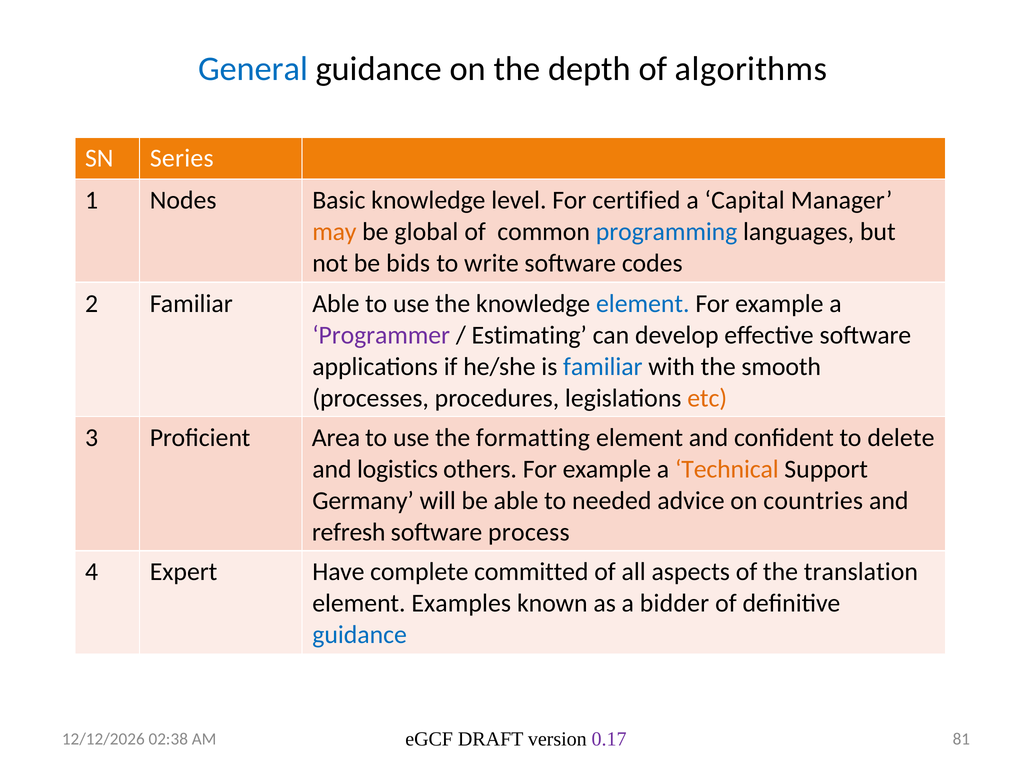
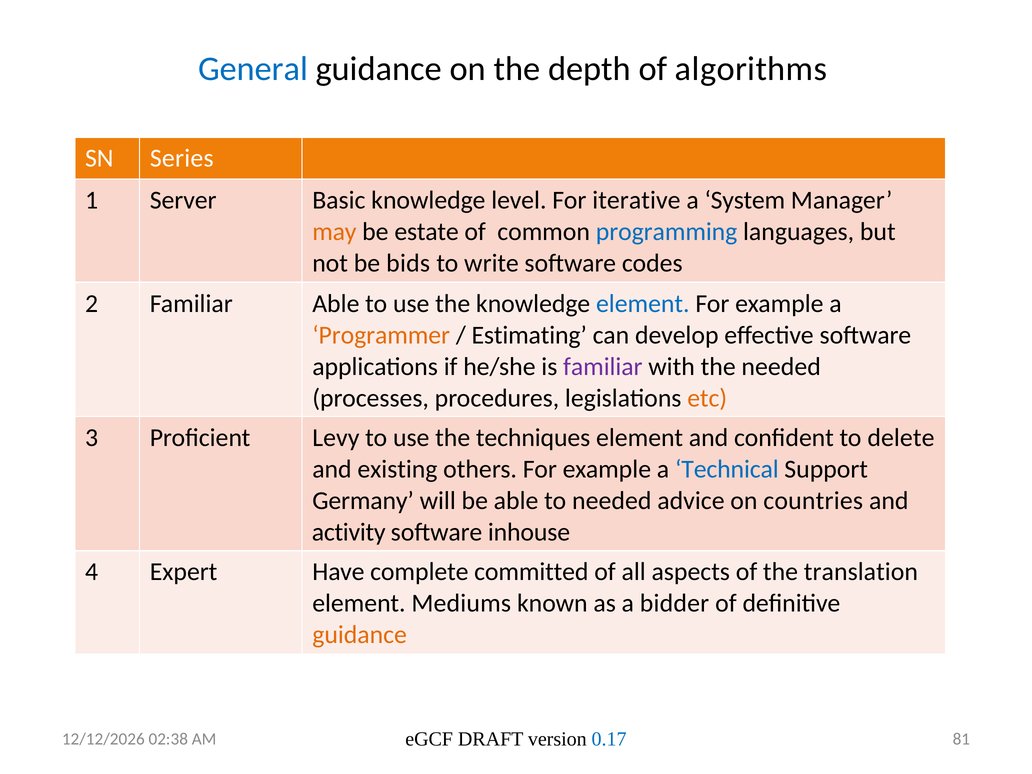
Nodes: Nodes -> Server
certified: certified -> iterative
Capital: Capital -> System
global: global -> estate
Programmer colour: purple -> orange
familiar at (603, 367) colour: blue -> purple
the smooth: smooth -> needed
Area: Area -> Levy
formatting: formatting -> techniques
logistics: logistics -> existing
Technical colour: orange -> blue
refresh: refresh -> activity
process: process -> inhouse
Examples: Examples -> Mediums
guidance at (360, 635) colour: blue -> orange
0.17 colour: purple -> blue
